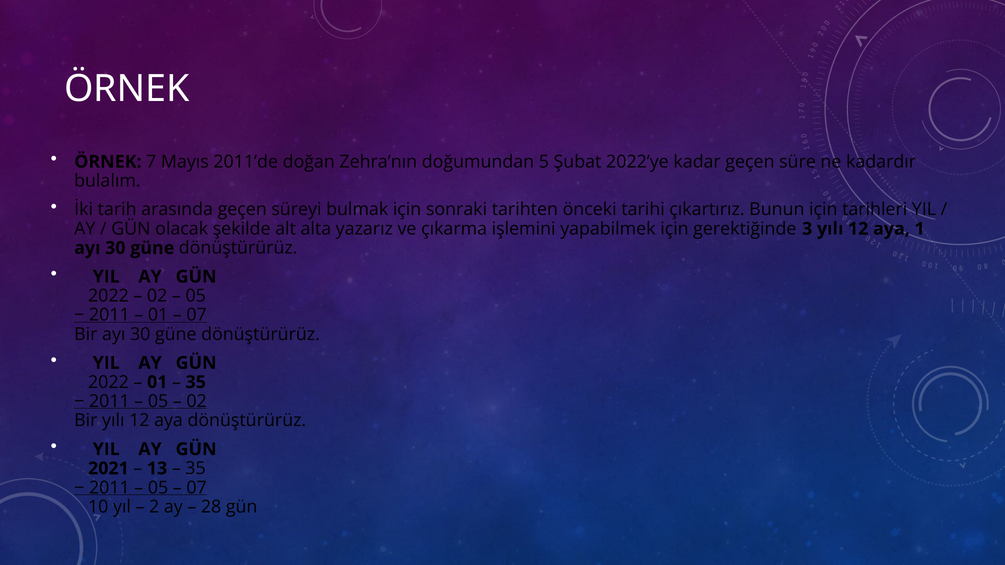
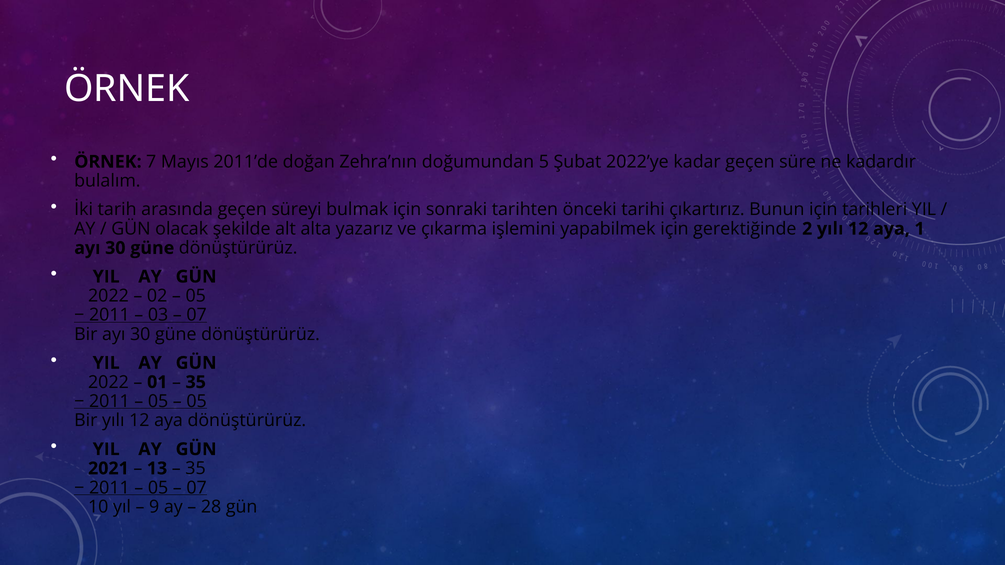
3: 3 -> 2
01 at (158, 315): 01 -> 03
02 at (197, 402): 02 -> 05
2: 2 -> 9
